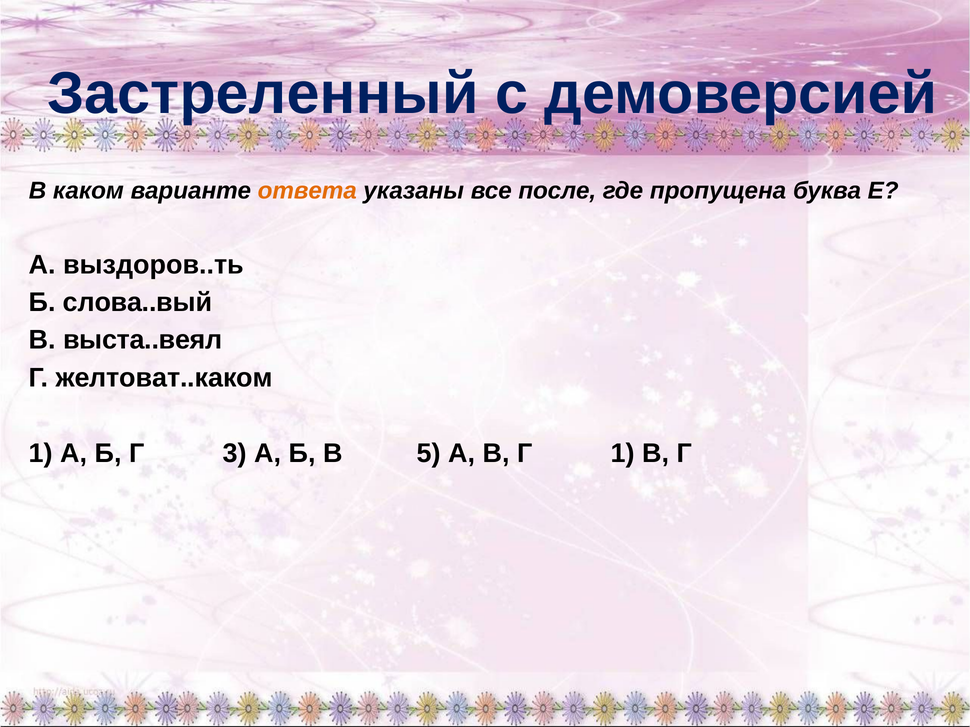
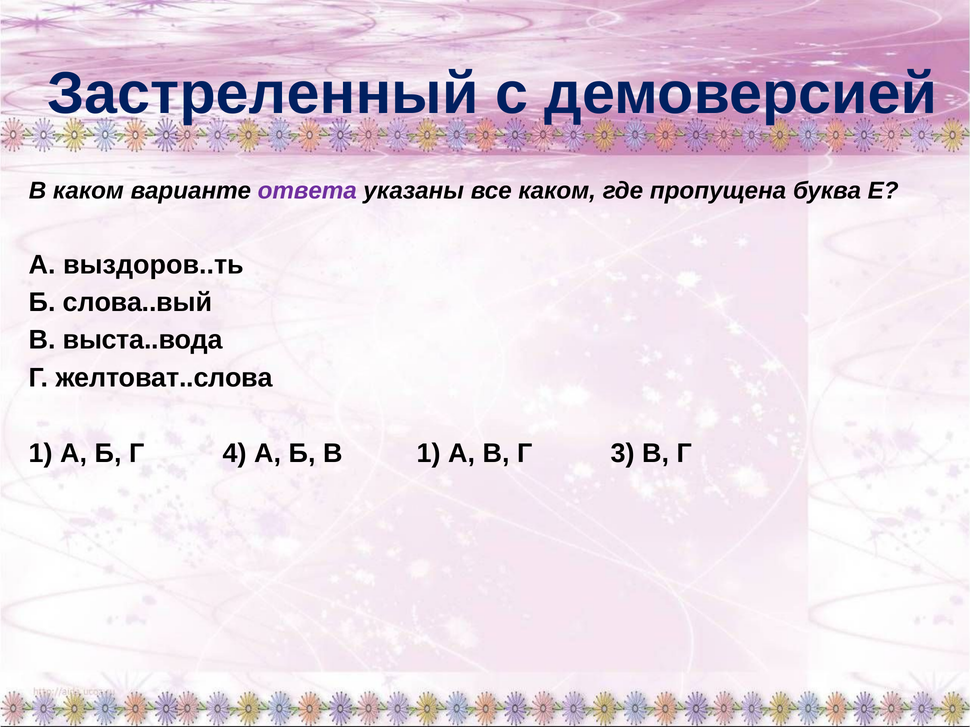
ответа colour: orange -> purple
все после: после -> каком
выста..веял: выста..веял -> выста..вода
желтоват..каком: желтоват..каком -> желтоват..слова
3: 3 -> 4
В 5: 5 -> 1
Г 1: 1 -> 3
